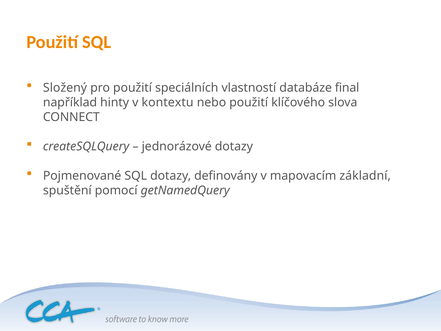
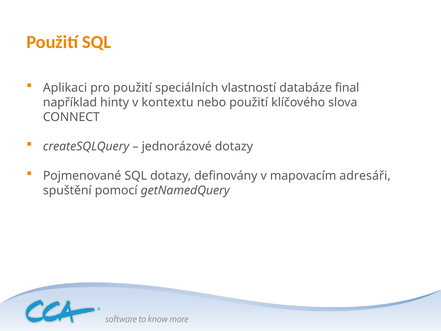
Složený: Složený -> Aplikaci
základní: základní -> adresáři
